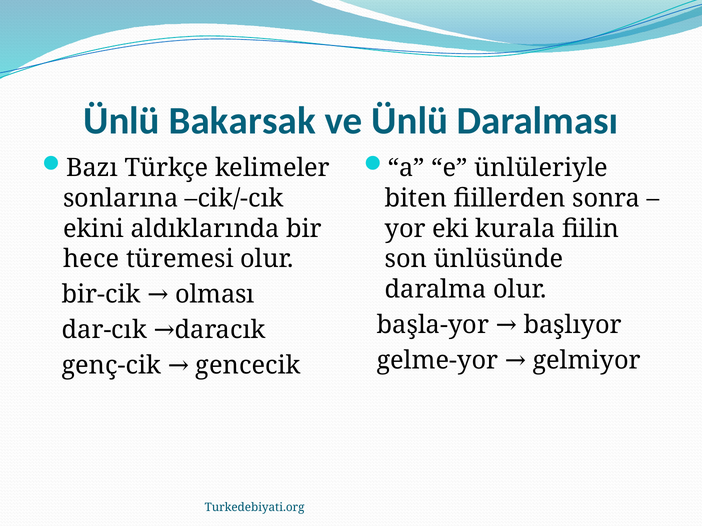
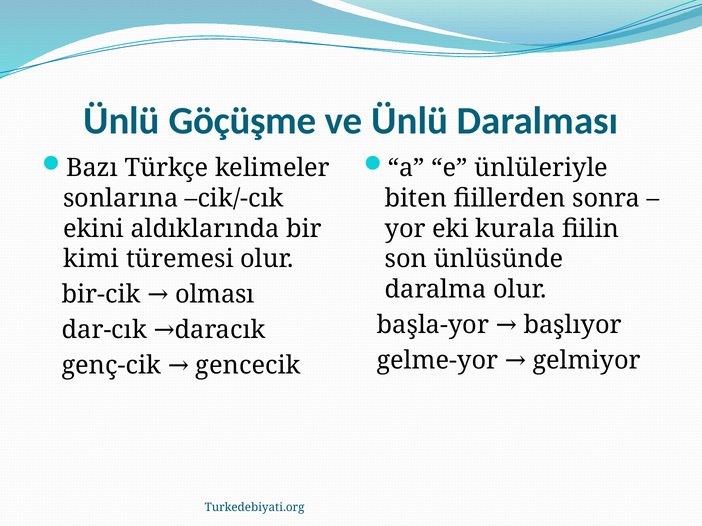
Bakarsak: Bakarsak -> Göçüşme
hece: hece -> kimi
